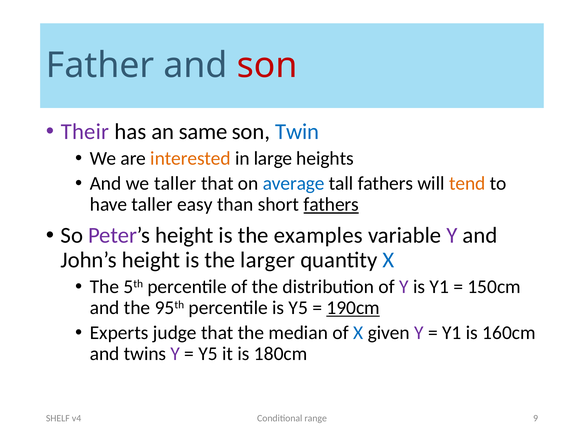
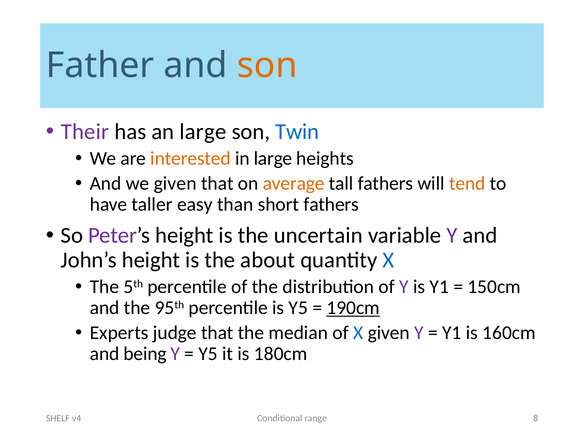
son at (267, 65) colour: red -> orange
an same: same -> large
we taller: taller -> given
average colour: blue -> orange
fathers at (331, 205) underline: present -> none
examples: examples -> uncertain
larger: larger -> about
twins: twins -> being
9: 9 -> 8
